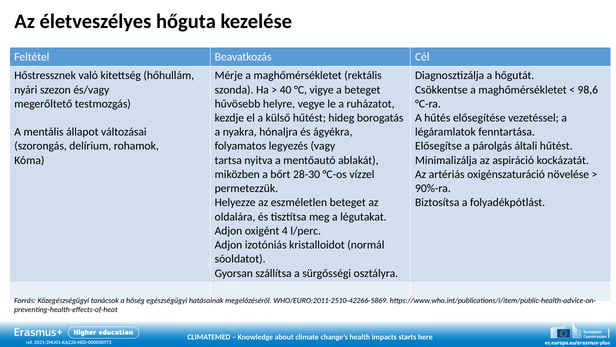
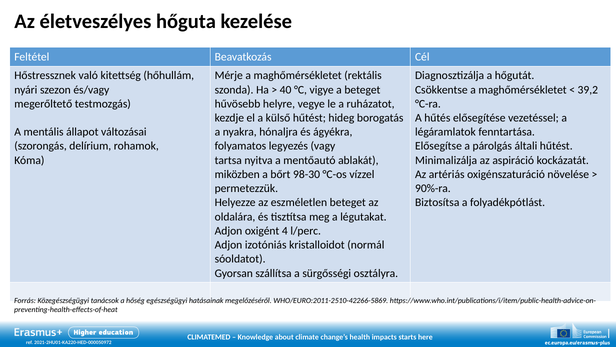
98,6: 98,6 -> 39,2
28-30: 28-30 -> 98-30
